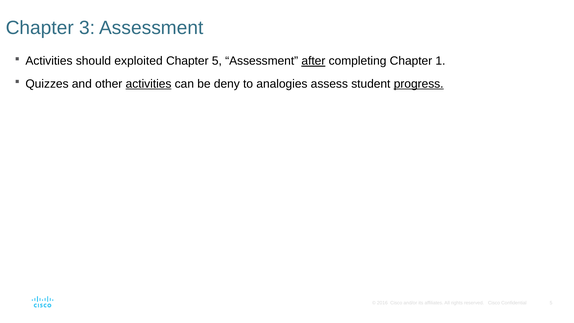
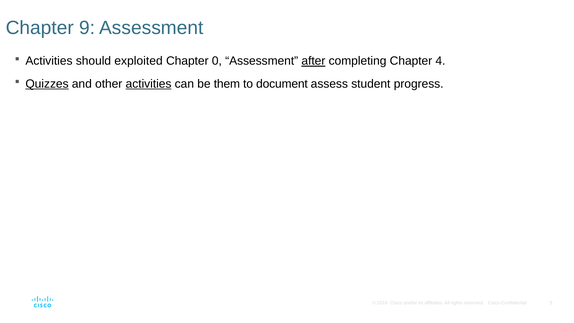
3: 3 -> 9
Chapter 5: 5 -> 0
1: 1 -> 4
Quizzes underline: none -> present
deny: deny -> them
analogies: analogies -> document
progress underline: present -> none
